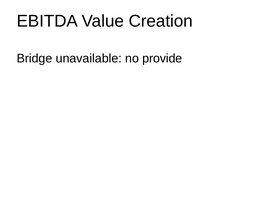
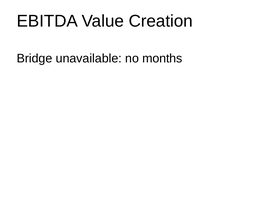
provide: provide -> months
